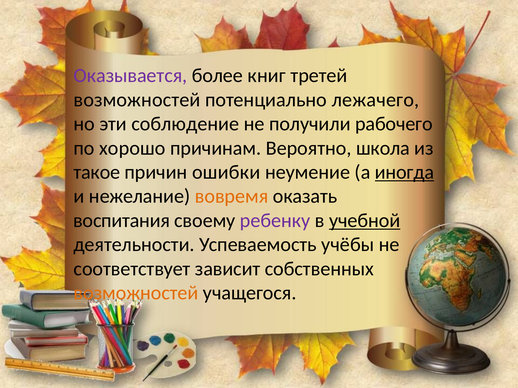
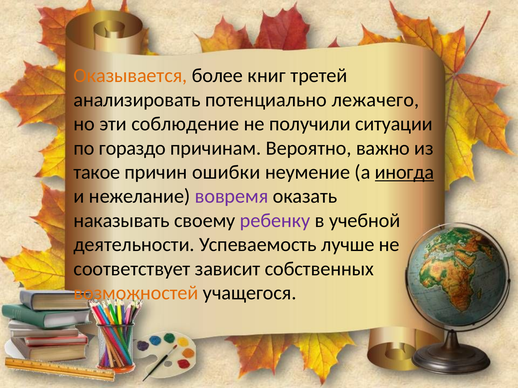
Оказывается colour: purple -> orange
возможностей at (137, 100): возможностей -> анализировать
рабочего: рабочего -> ситуации
хорошо: хорошо -> гораздо
школа: школа -> важно
вовремя colour: orange -> purple
воспитания: воспитания -> наказывать
учебной underline: present -> none
учёбы: учёбы -> лучше
